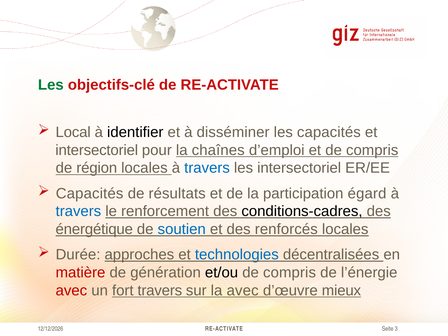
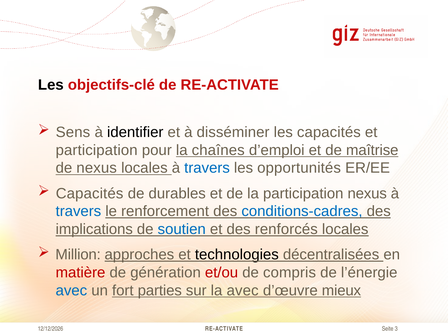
Les at (51, 85) colour: green -> black
Local: Local -> Sens
intersectoriel at (97, 150): intersectoriel -> participation
et de compris: compris -> maîtrise
de région: région -> nexus
les intersectoriel: intersectoriel -> opportunités
résultats: résultats -> durables
participation égard: égard -> nexus
conditions-cadres colour: black -> blue
énergétique: énergétique -> implications
Durée: Durée -> Million
technologies colour: blue -> black
et/ou colour: black -> red
avec at (71, 290) colour: red -> blue
fort travers: travers -> parties
